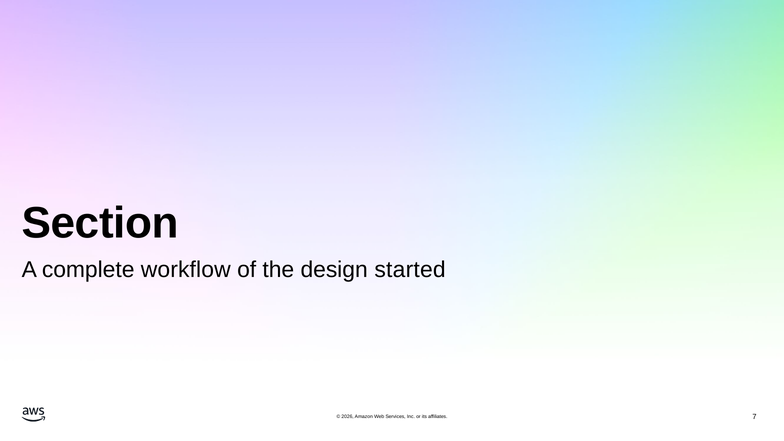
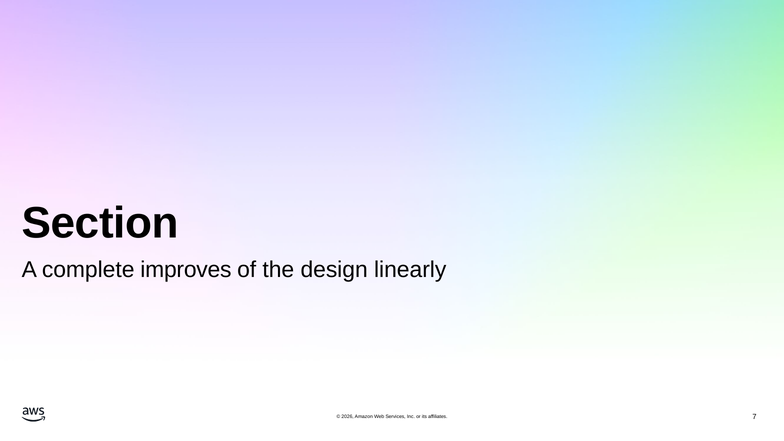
workflow: workflow -> improves
started: started -> linearly
